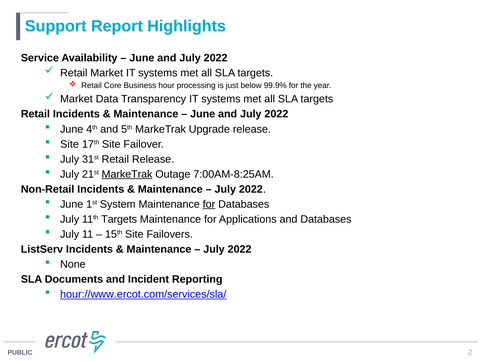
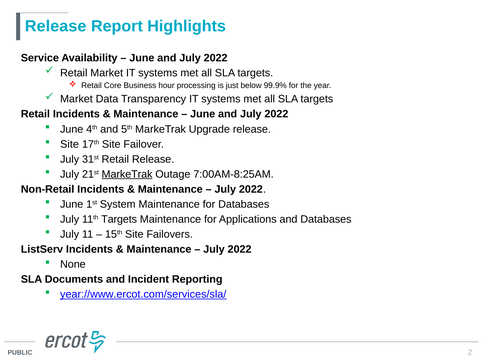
Support at (56, 26): Support -> Release
for at (209, 204) underline: present -> none
hour://www.ercot.com/services/sla/: hour://www.ercot.com/services/sla/ -> year://www.ercot.com/services/sla/
